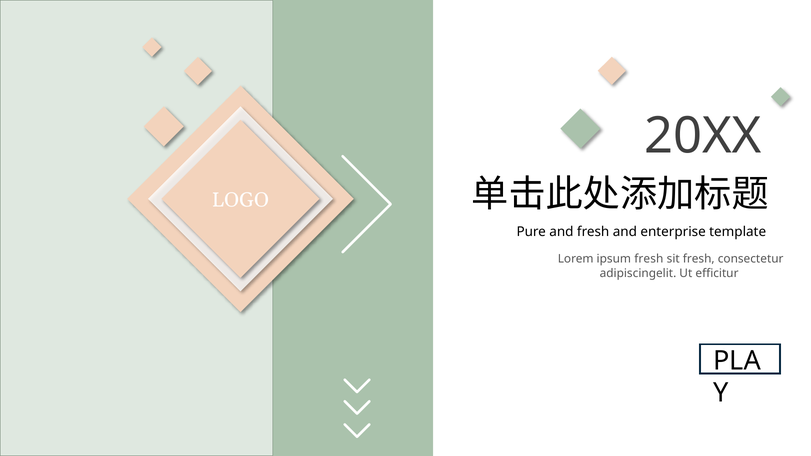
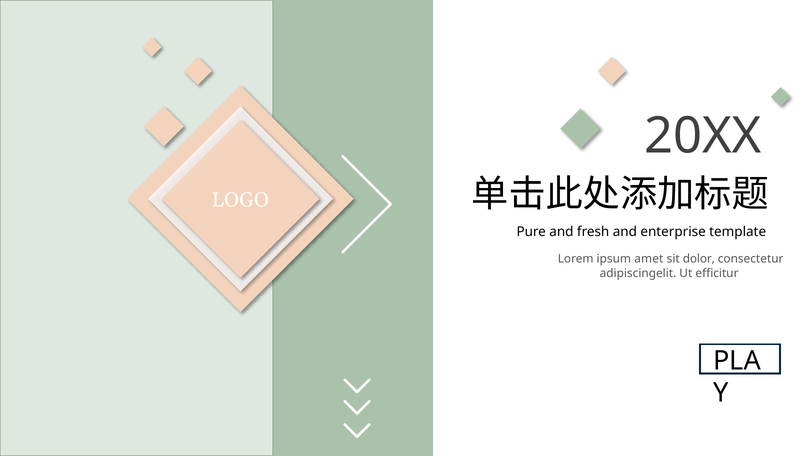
ipsum fresh: fresh -> amet
sit fresh: fresh -> dolor
